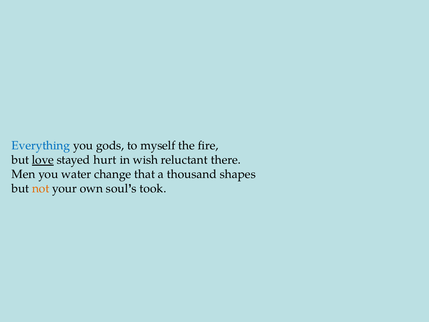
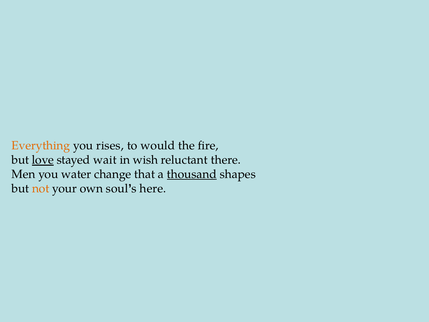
Everything colour: blue -> orange
gods: gods -> rises
myself: myself -> would
hurt: hurt -> wait
thousand underline: none -> present
took: took -> here
